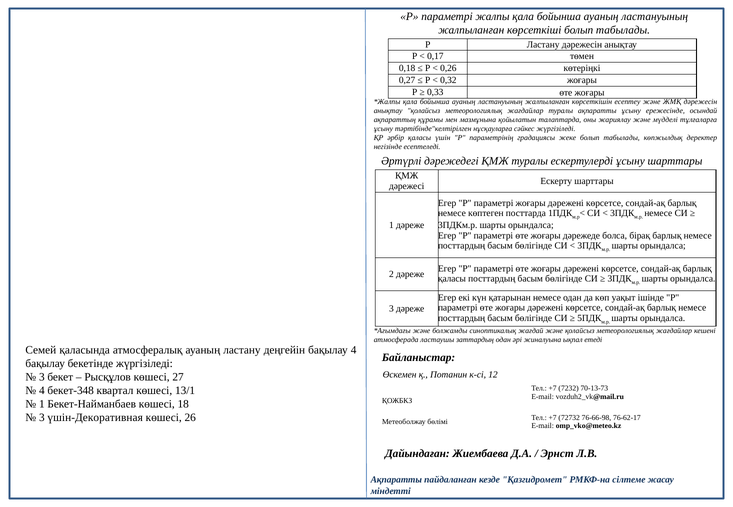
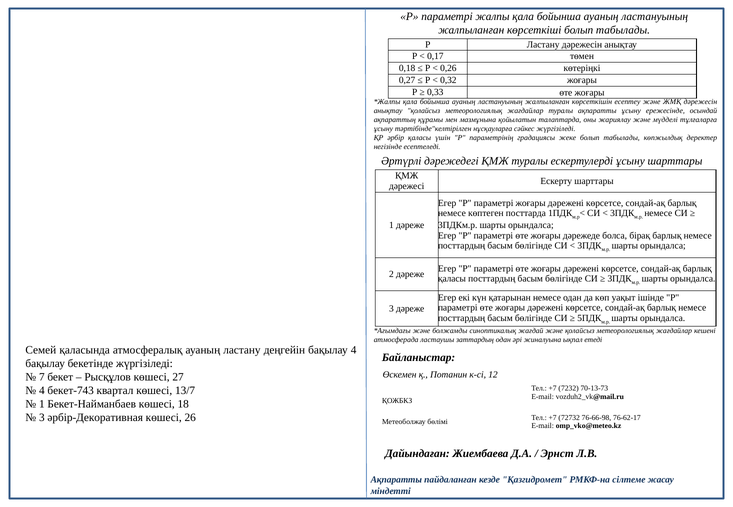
3 at (42, 377): 3 -> 7
бекет-348: бекет-348 -> бекет-743
13/1: 13/1 -> 13/7
үшін-Декоративная: үшін-Декоративная -> әрбір-Декоративная
